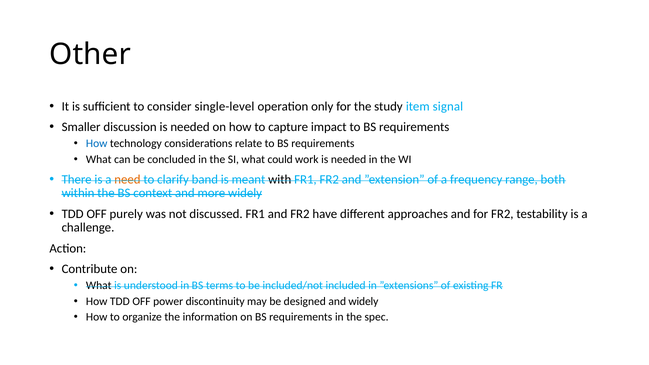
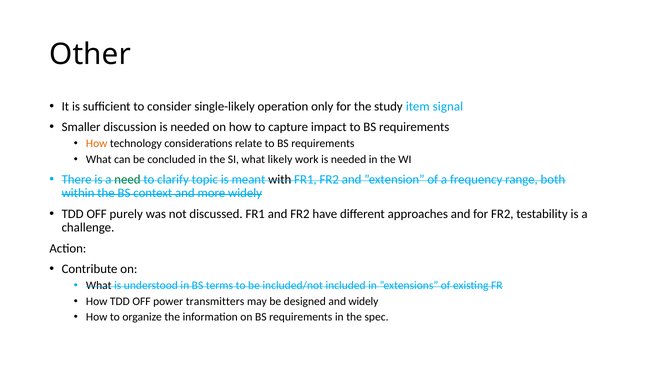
single-level: single-level -> single-likely
How at (97, 144) colour: blue -> orange
could: could -> likely
need colour: orange -> green
band: band -> topic
discontinuity: discontinuity -> transmitters
